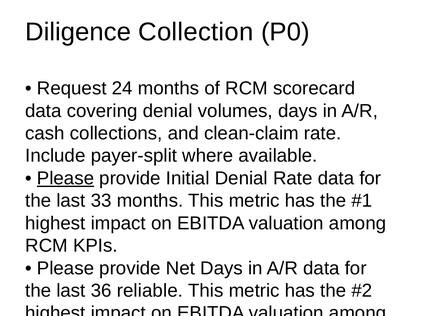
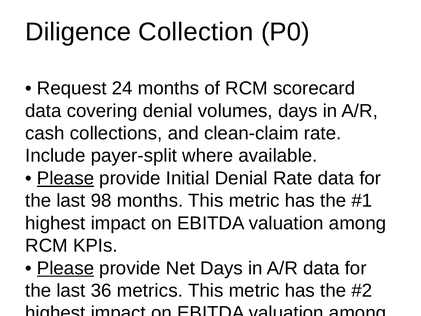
33: 33 -> 98
Please at (66, 268) underline: none -> present
reliable: reliable -> metrics
